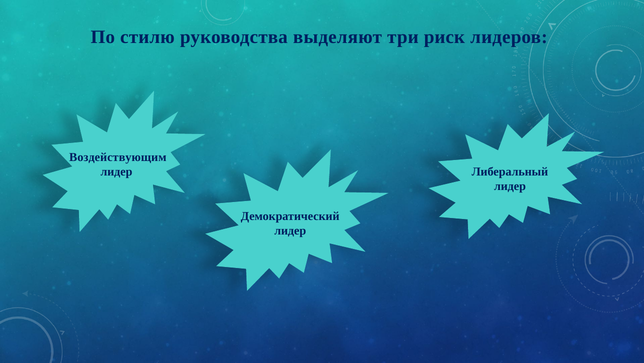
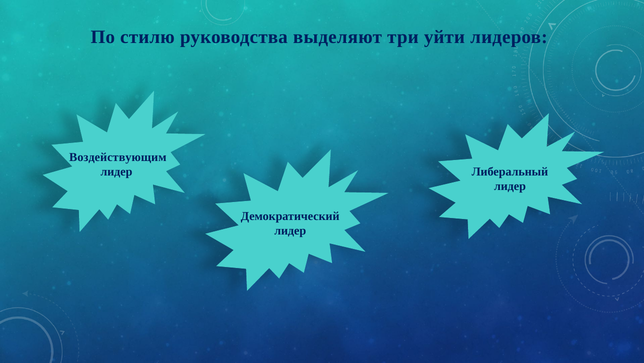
риск: риск -> уйти
